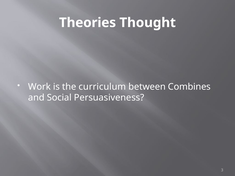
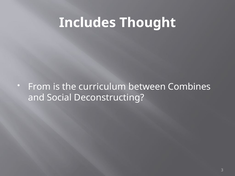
Theories: Theories -> Includes
Work: Work -> From
Persuasiveness: Persuasiveness -> Deconstructing
